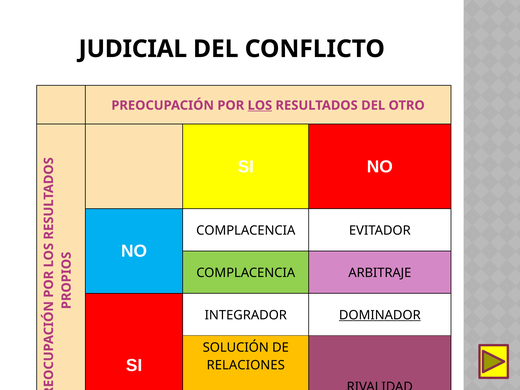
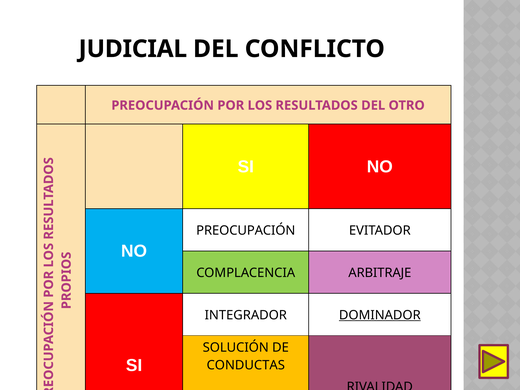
LOS underline: present -> none
COMPLACENCIA at (246, 231): COMPLACENCIA -> PREOCUPACIÓN
RELACIONES: RELACIONES -> CONDUCTAS
